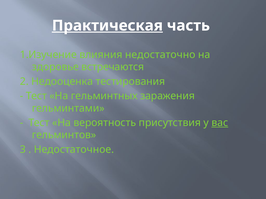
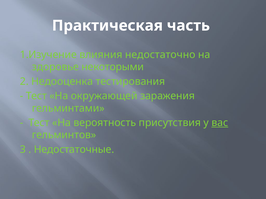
Практическая underline: present -> none
встречаются: встречаются -> некоторыми
гельминтных: гельминтных -> окружающей
Недостаточное: Недостаточное -> Недостаточные
